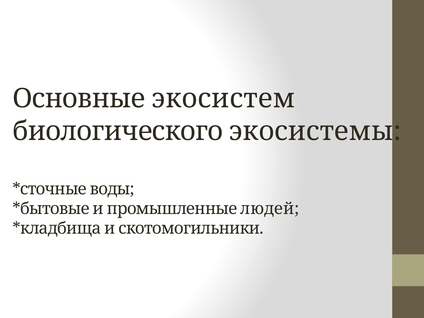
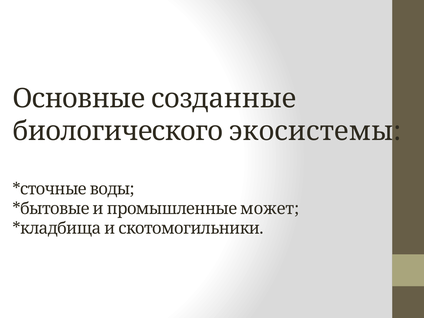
экосистем: экосистем -> созданные
людей: людей -> может
